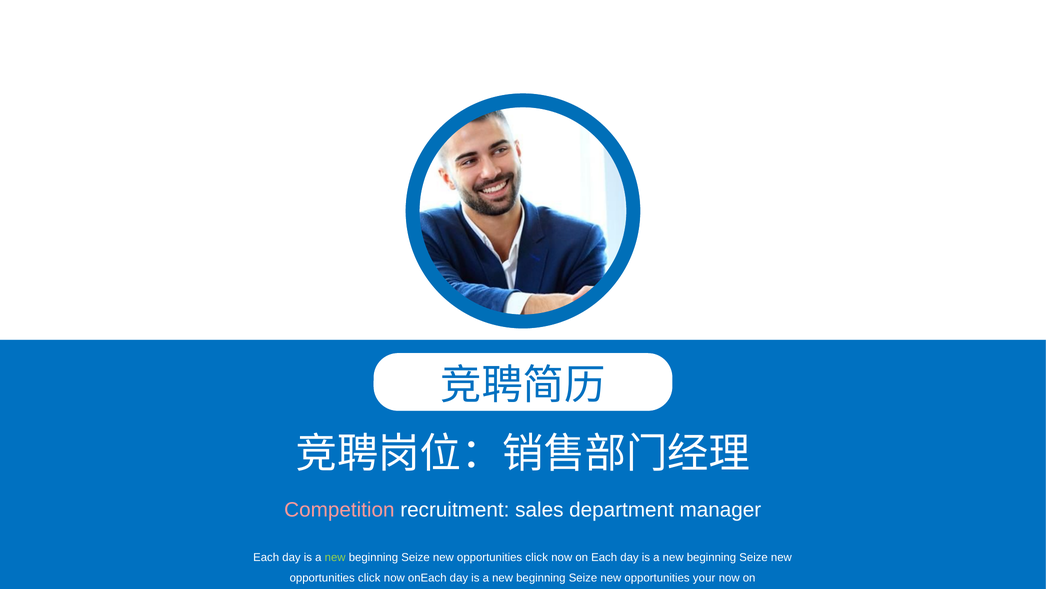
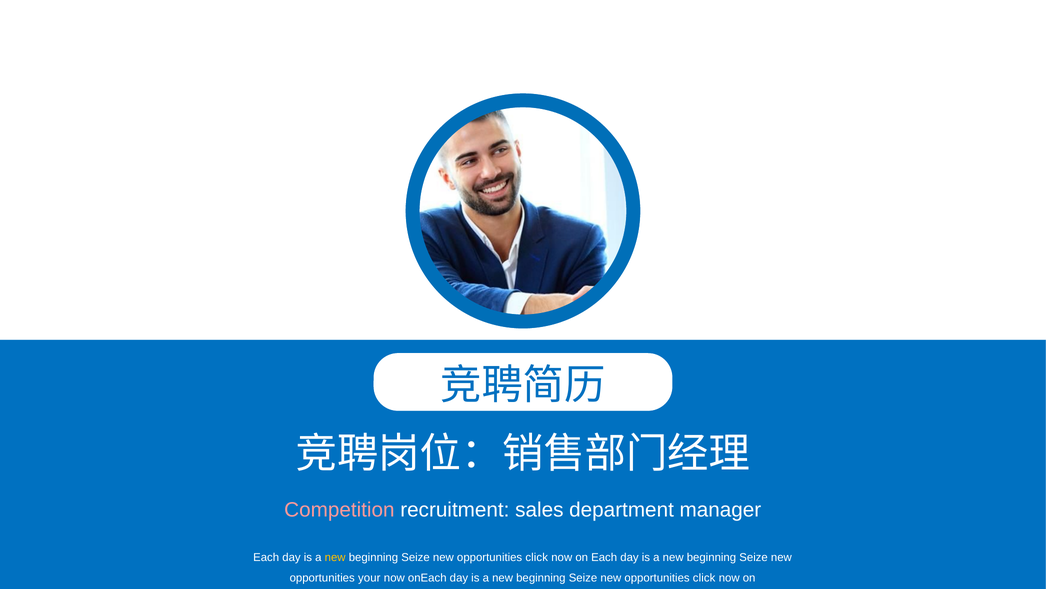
new at (335, 557) colour: light green -> yellow
click at (369, 577): click -> your
your at (704, 577): your -> click
